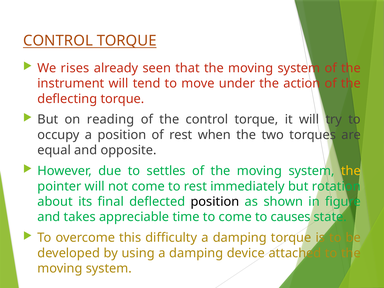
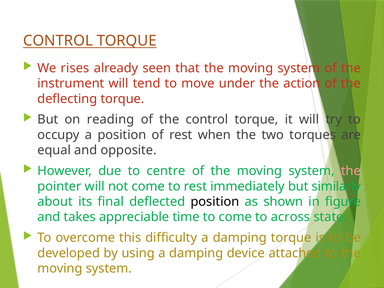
settles: settles -> centre
the at (351, 171) colour: yellow -> pink
rotation: rotation -> similarly
causes: causes -> across
